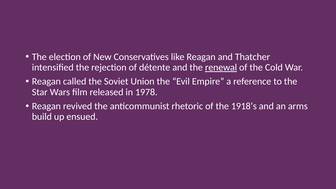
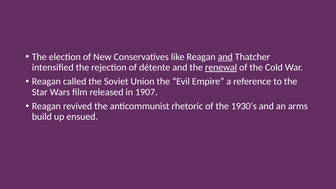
and at (225, 57) underline: none -> present
1978: 1978 -> 1907
1918’s: 1918’s -> 1930’s
